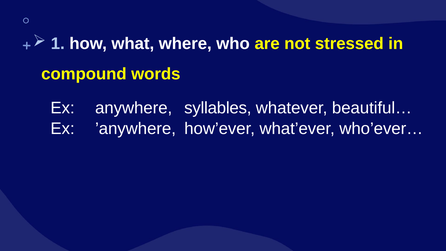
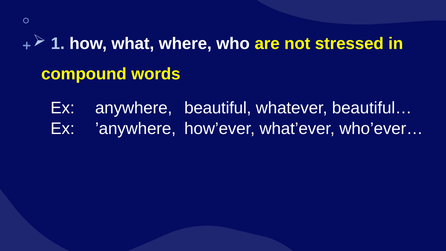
syllables: syllables -> beautiful
